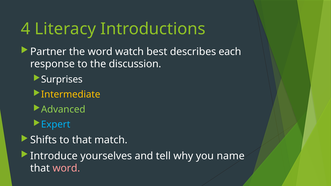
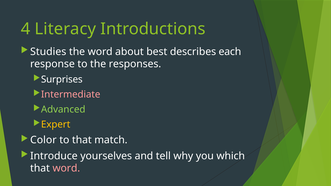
Partner: Partner -> Studies
watch: watch -> about
discussion: discussion -> responses
Intermediate colour: yellow -> pink
Expert colour: light blue -> yellow
Shifts: Shifts -> Color
name: name -> which
